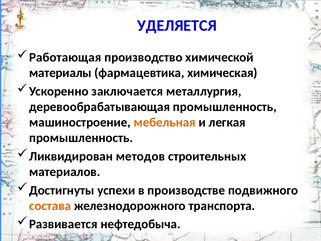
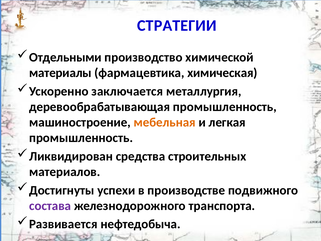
УДЕЛЯЕТСЯ: УДЕЛЯЕТСЯ -> СТРАТЕГИИ
Работающая: Работающая -> Отдельными
методов: методов -> средства
состава colour: orange -> purple
